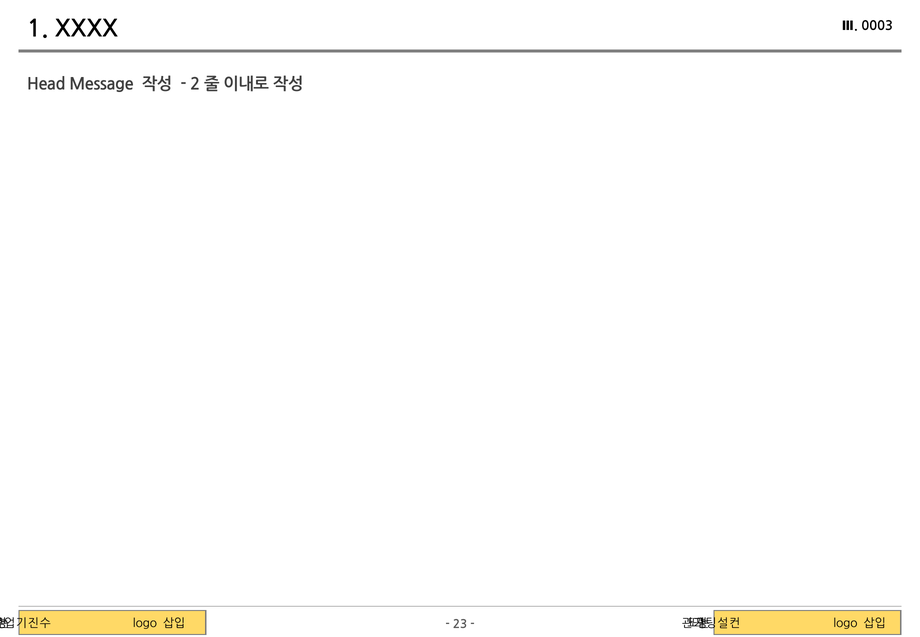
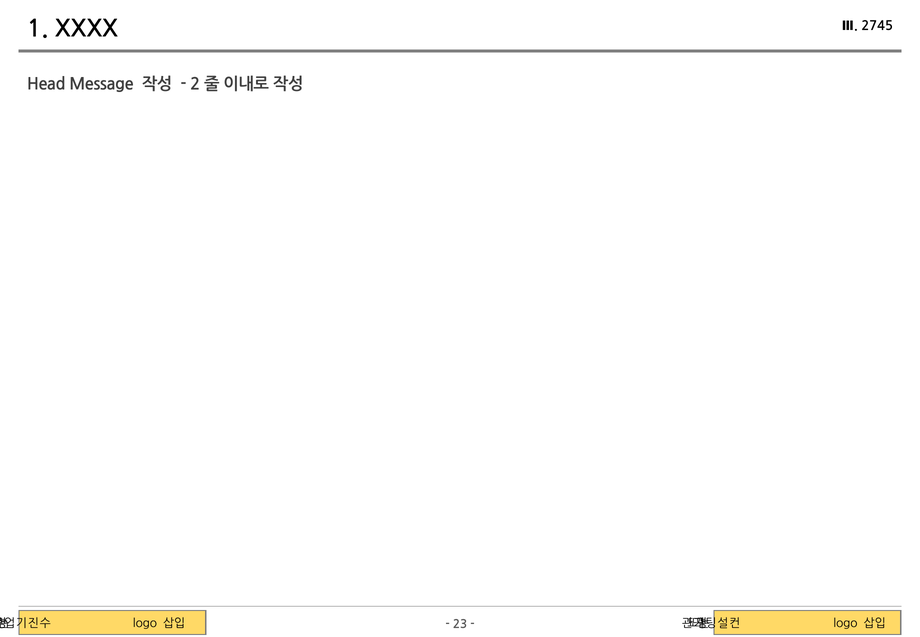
0003: 0003 -> 2745
